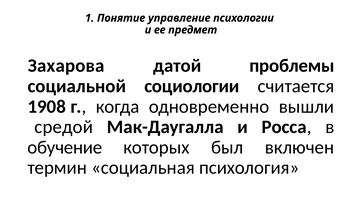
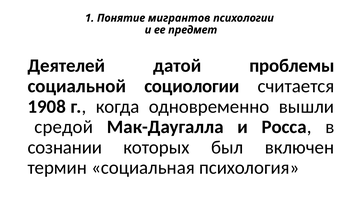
управление: управление -> мигрантов
Захарова: Захарова -> Деятелей
обучение: обучение -> сознании
